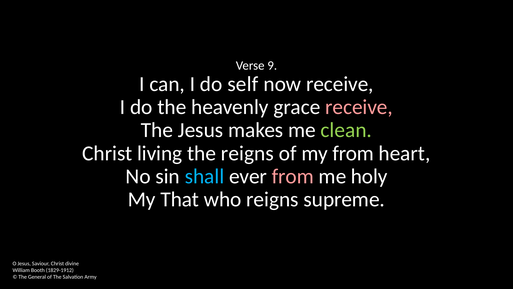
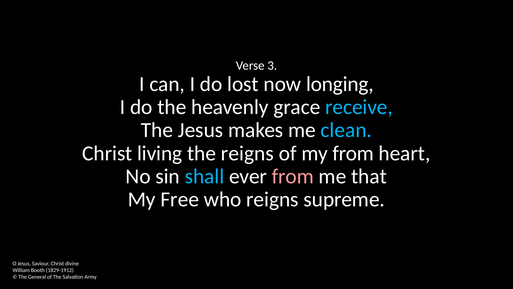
9: 9 -> 3
self: self -> lost
now receive: receive -> longing
receive at (359, 107) colour: pink -> light blue
clean colour: light green -> light blue
holy: holy -> that
That: That -> Free
